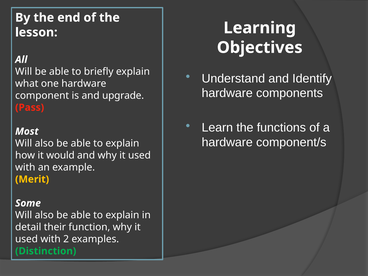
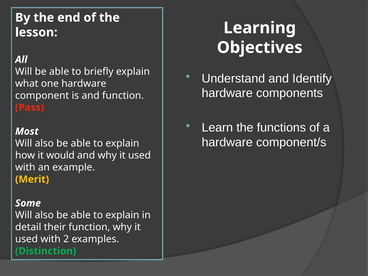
and upgrade: upgrade -> function
